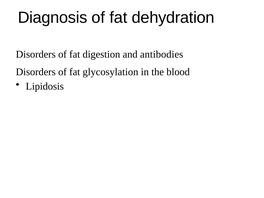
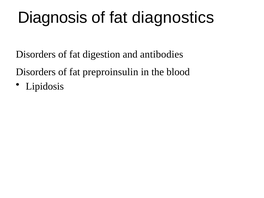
dehydration: dehydration -> diagnostics
glycosylation: glycosylation -> preproinsulin
